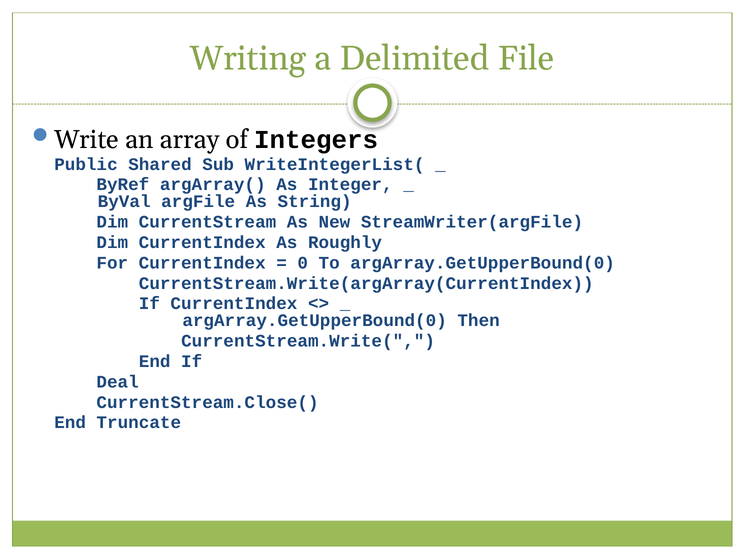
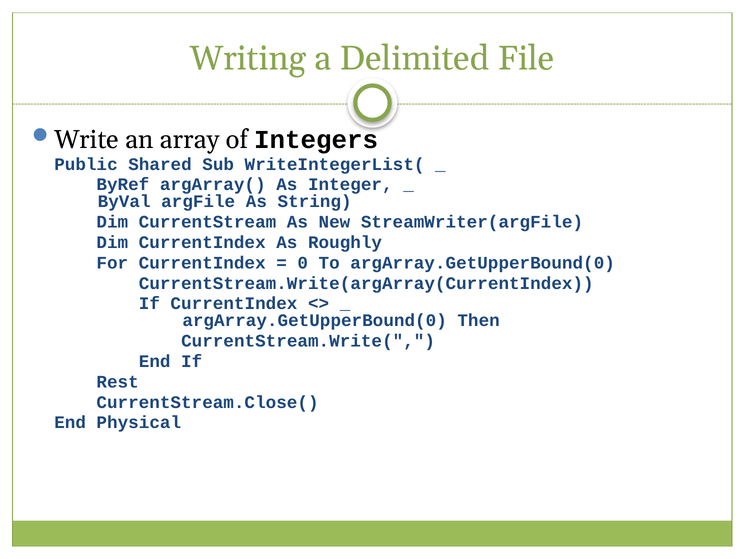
Deal: Deal -> Rest
Truncate: Truncate -> Physical
